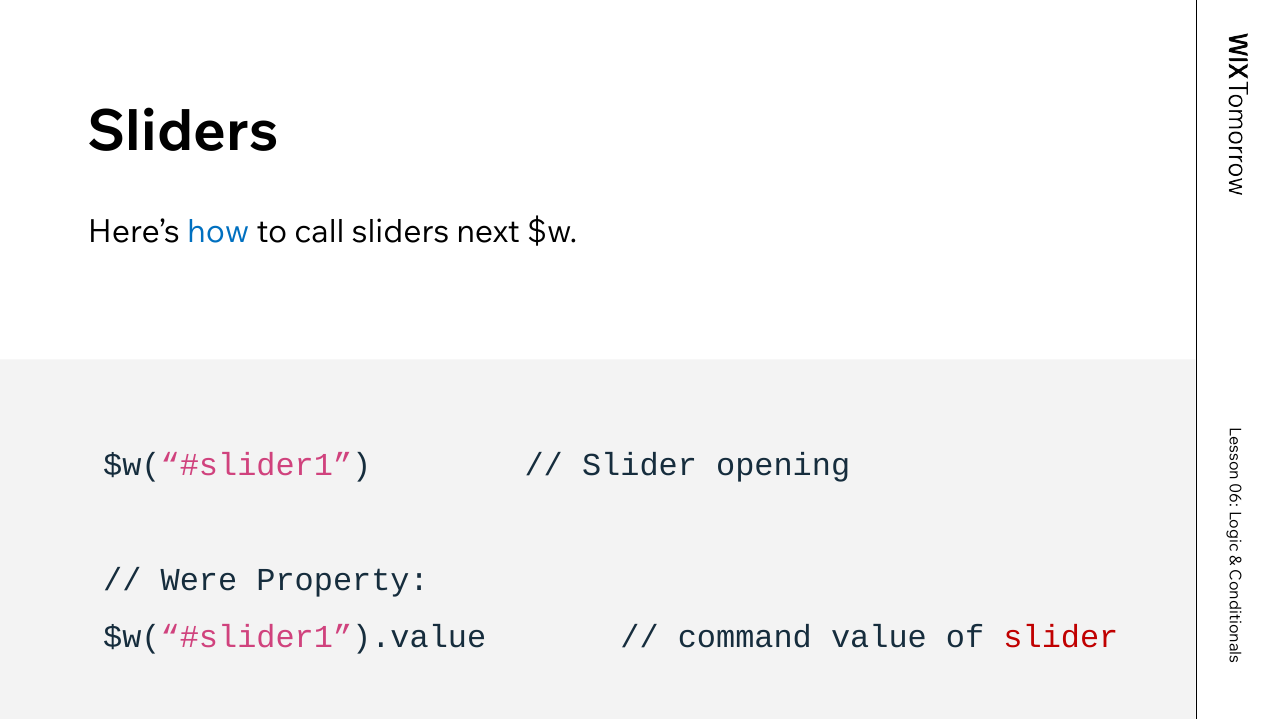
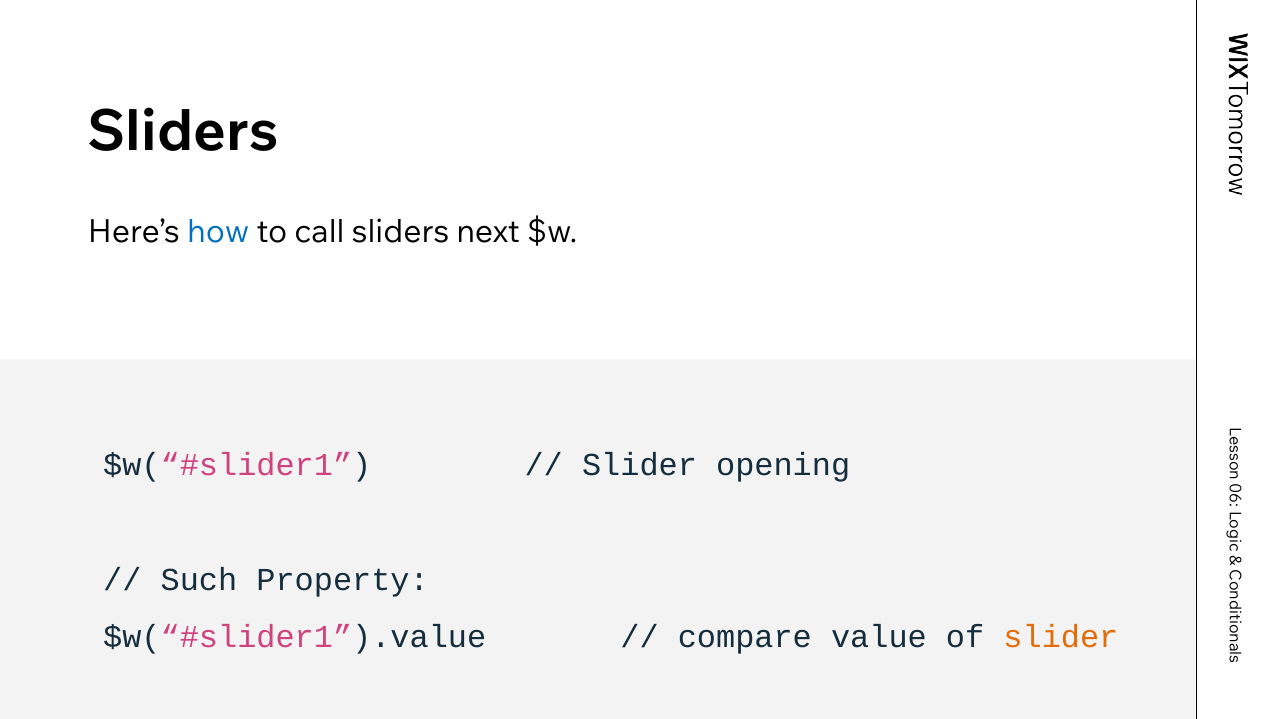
Were: Were -> Such
command: command -> compare
slider at (1061, 637) colour: red -> orange
